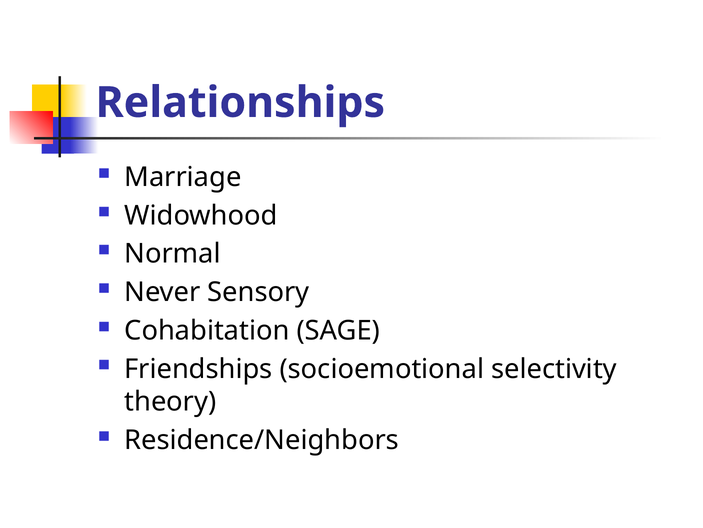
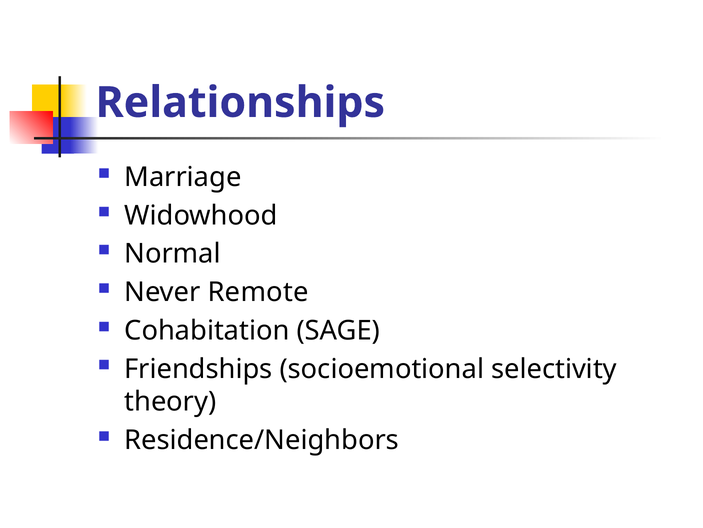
Sensory: Sensory -> Remote
